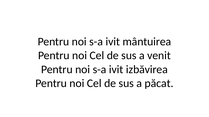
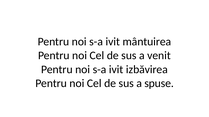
păcat: păcat -> spuse
